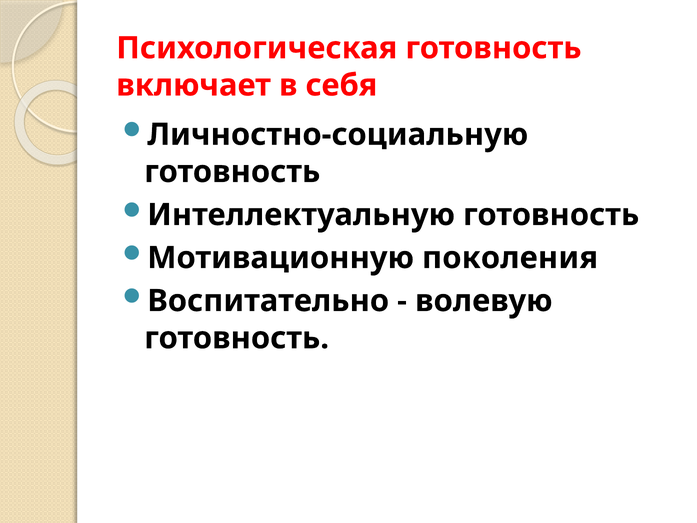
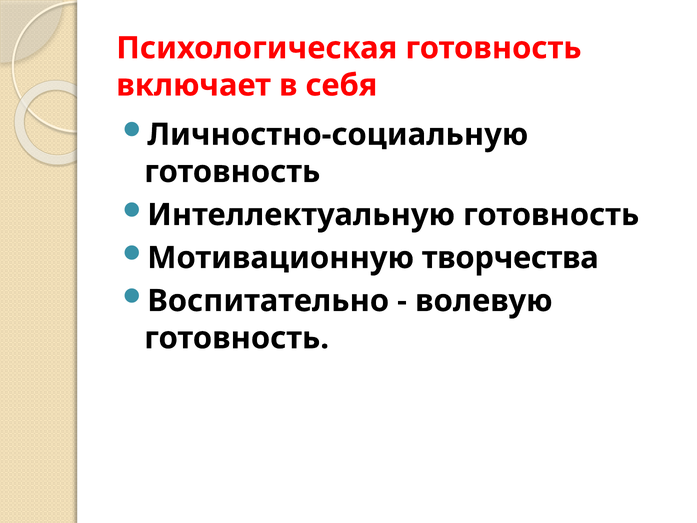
поколения: поколения -> творчества
